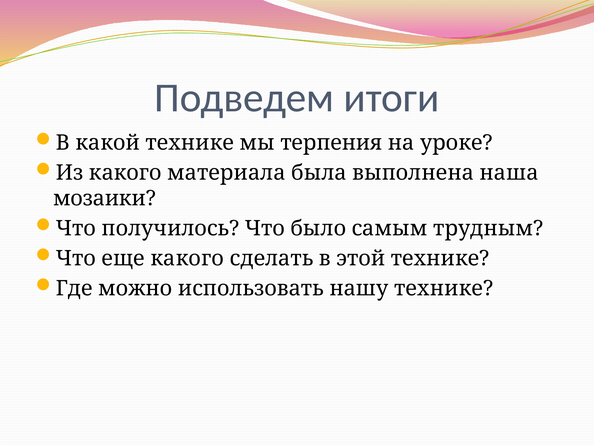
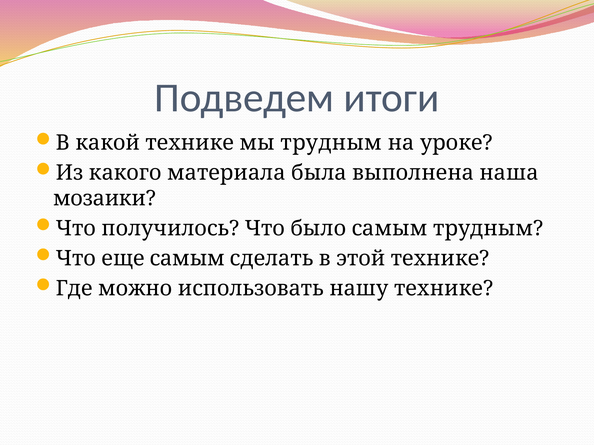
мы терпения: терпения -> трудным
еще какого: какого -> самым
